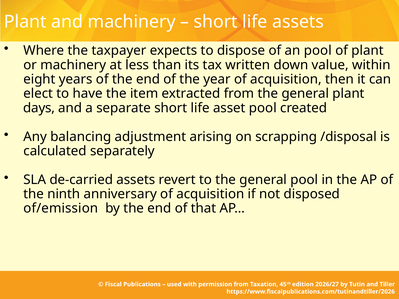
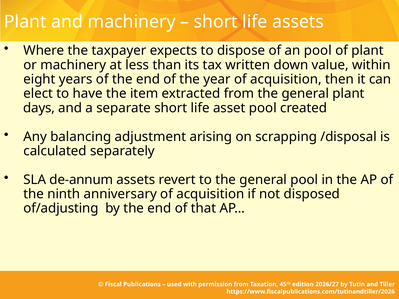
de-carried: de-carried -> de-annum
of/emission: of/emission -> of/adjusting
